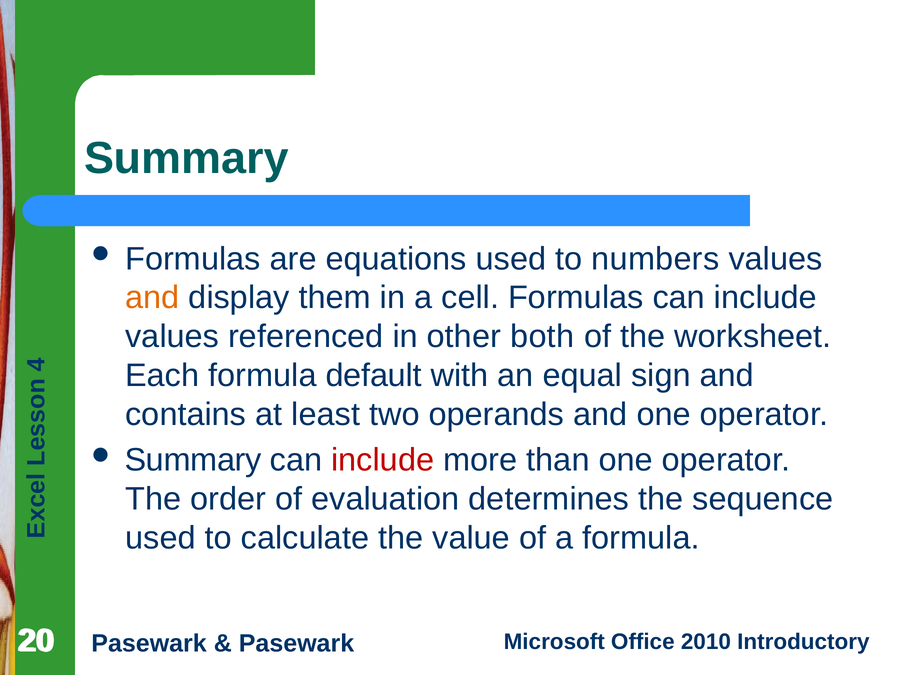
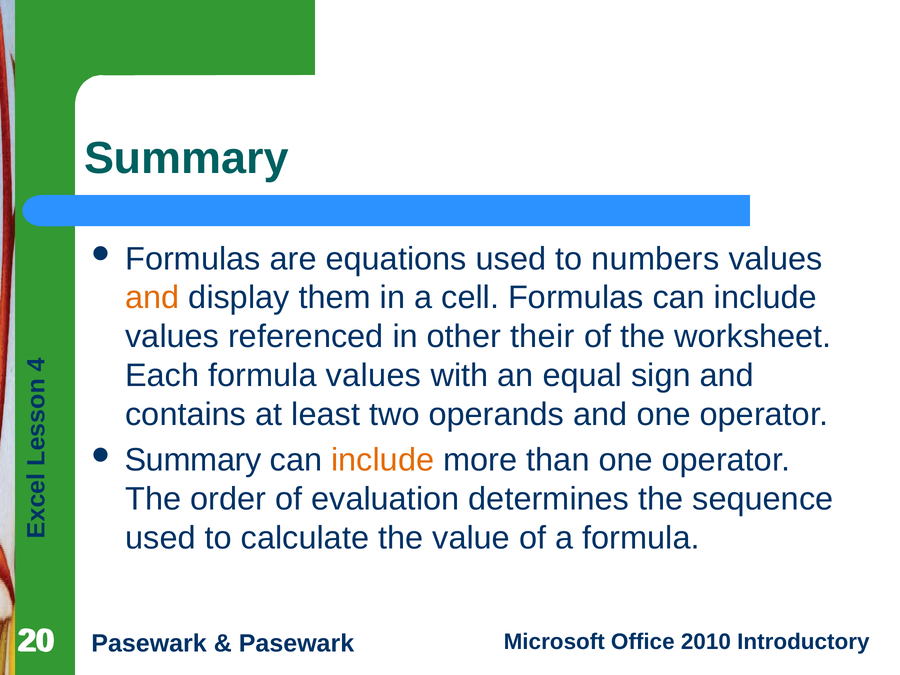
both: both -> their
formula default: default -> values
include at (383, 460) colour: red -> orange
